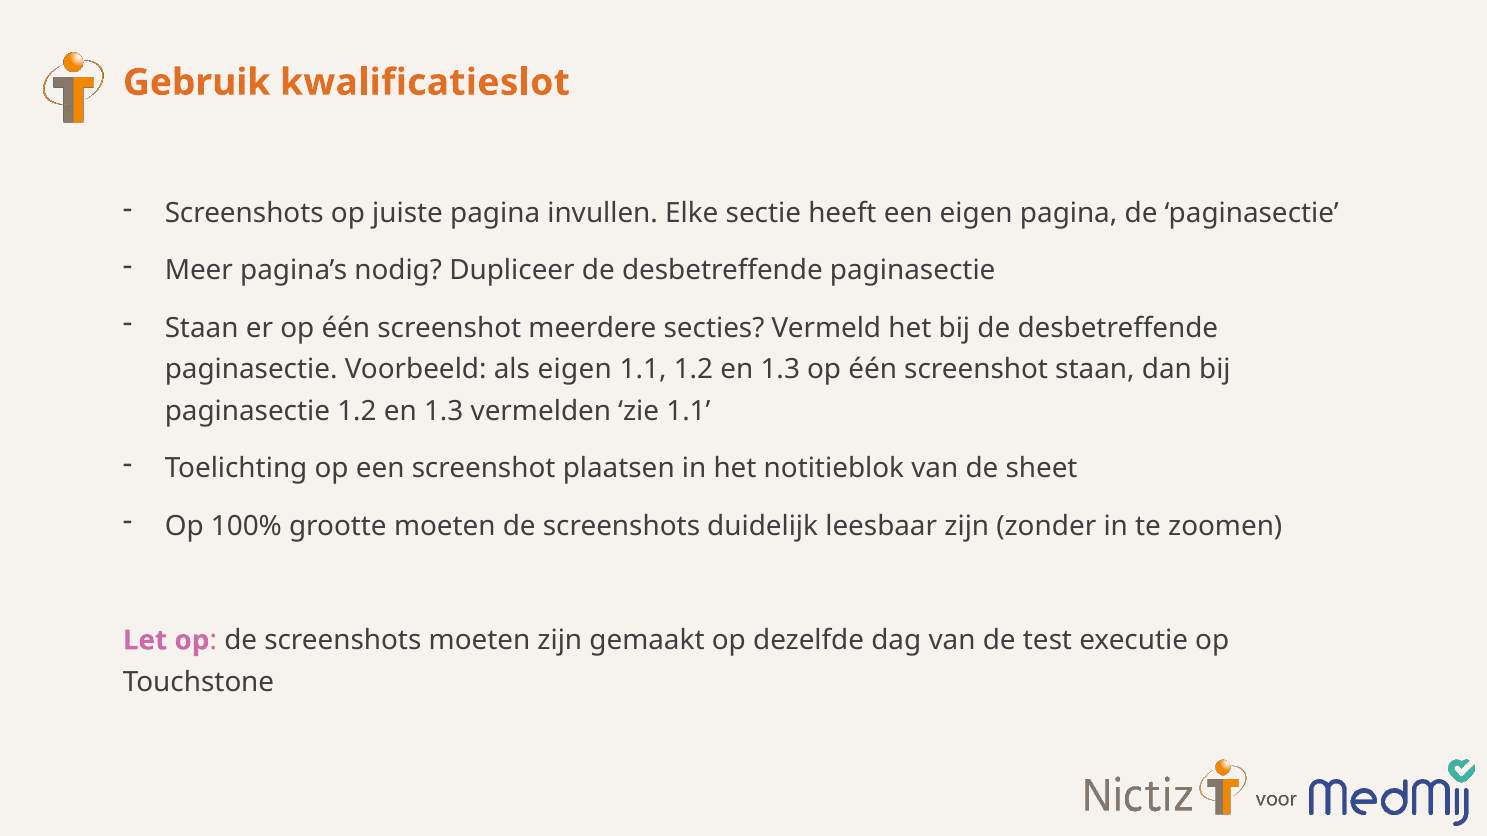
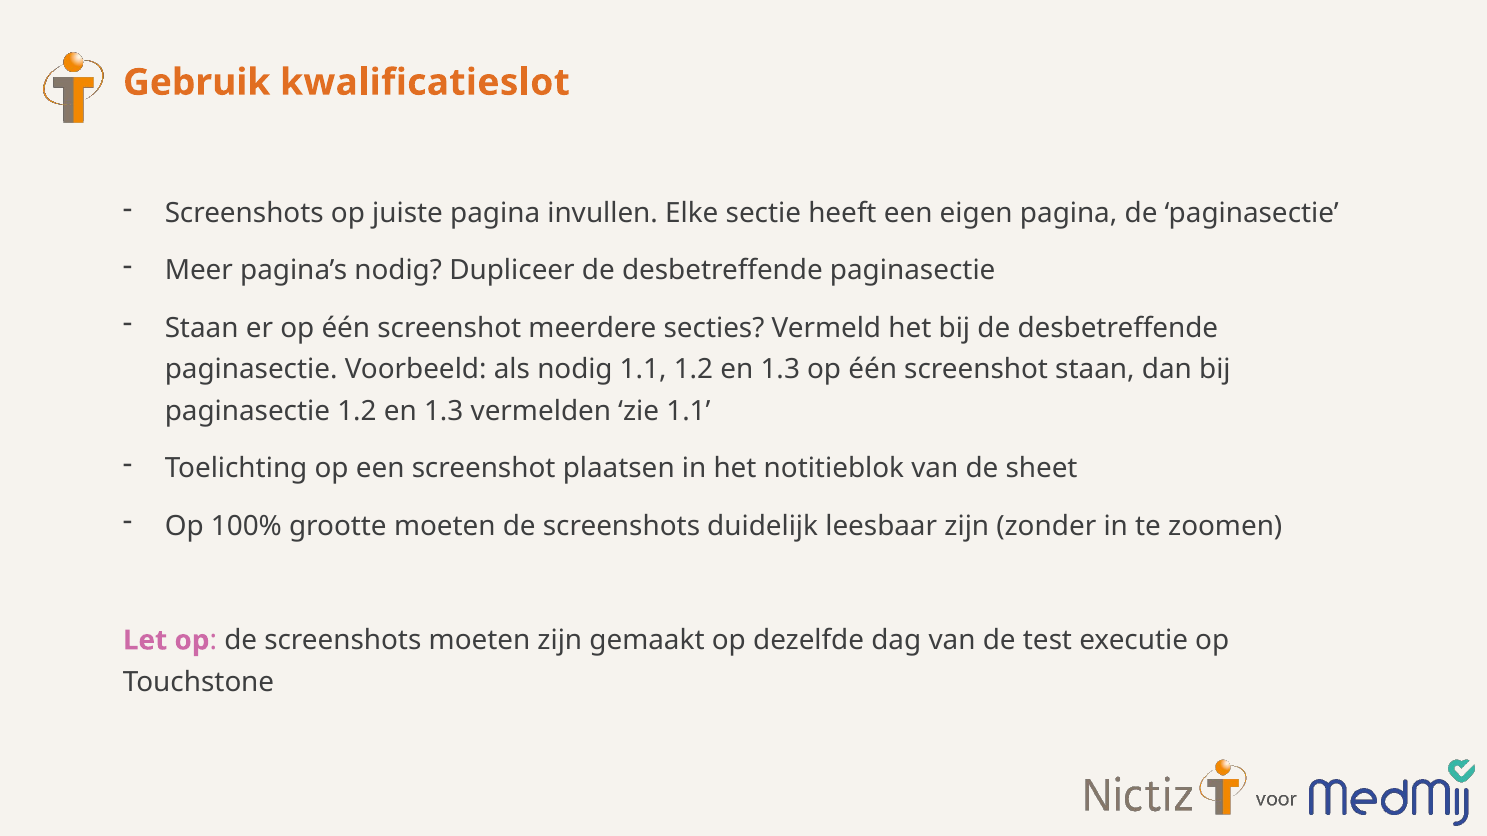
als eigen: eigen -> nodig
